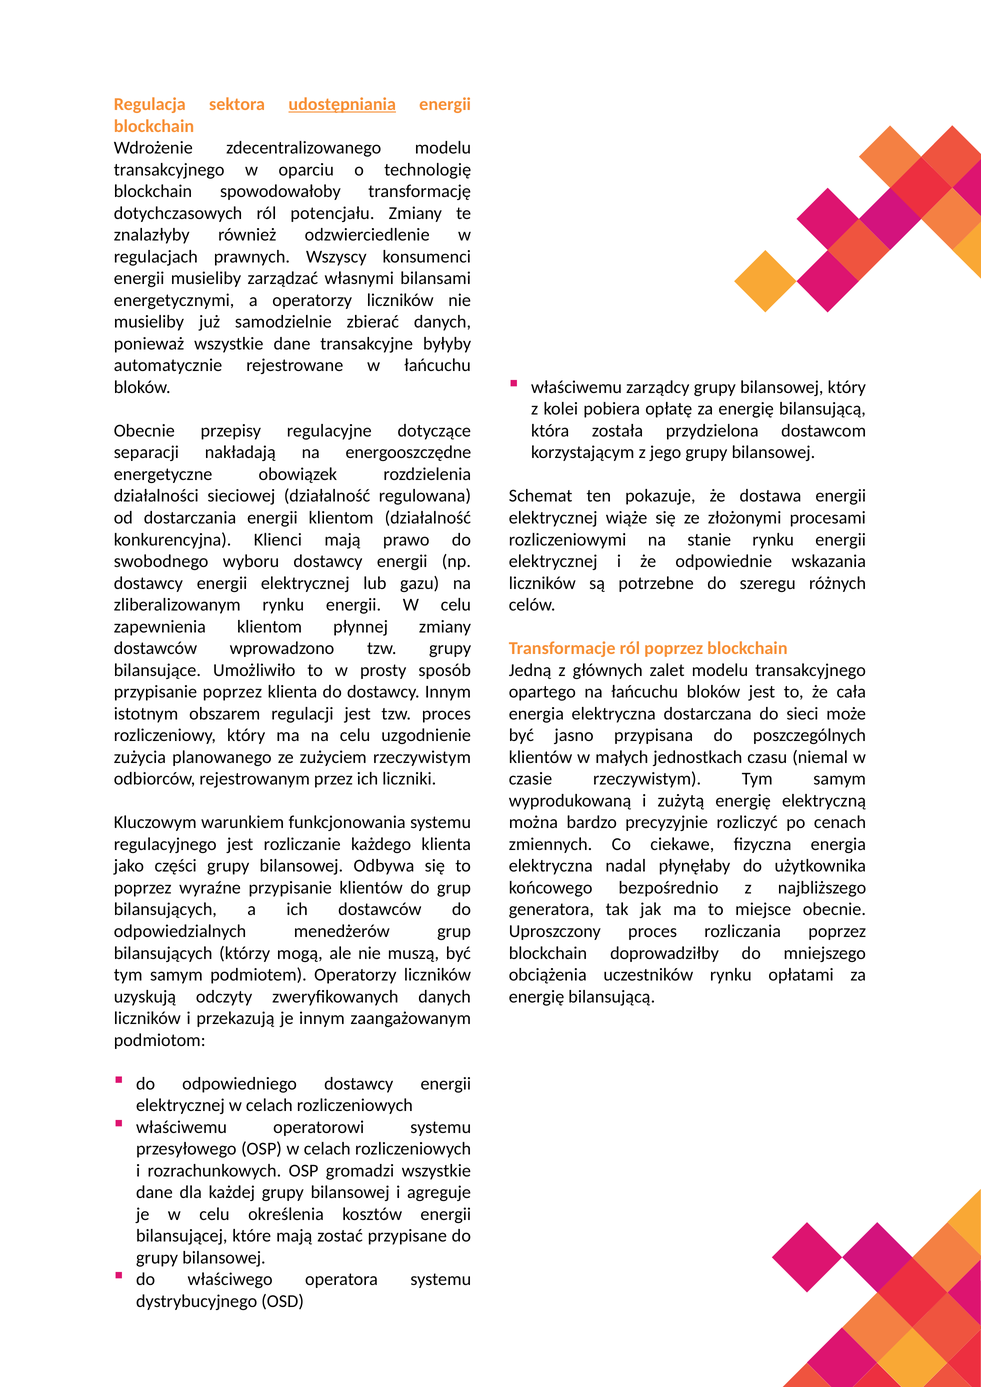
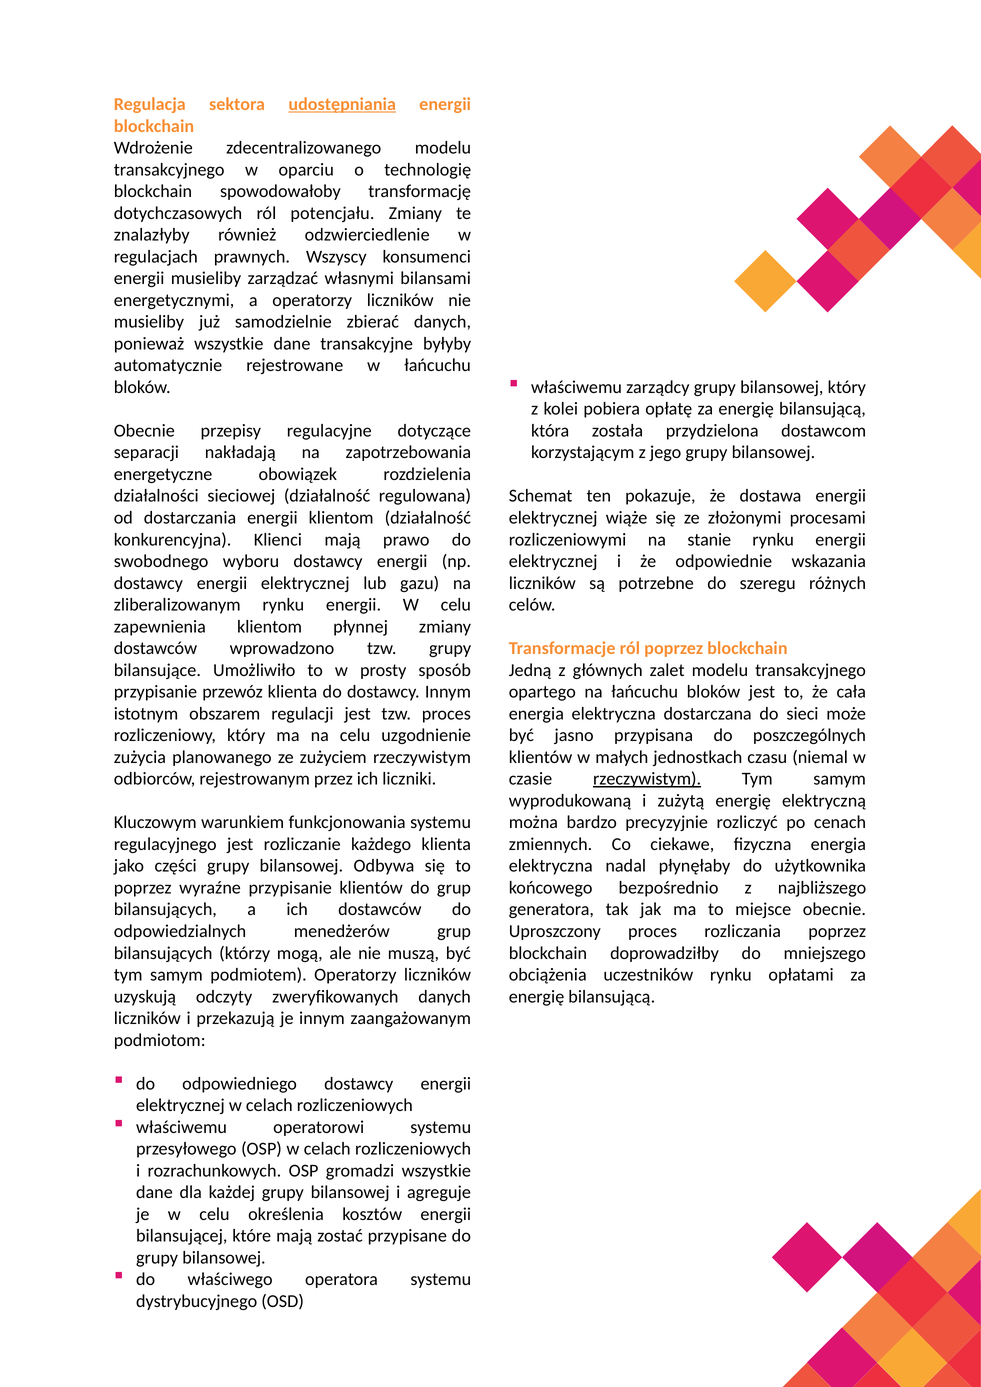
energooszczędne: energooszczędne -> zapotrzebowania
przypisanie poprzez: poprzez -> przewóz
rzeczywistym at (647, 779) underline: none -> present
